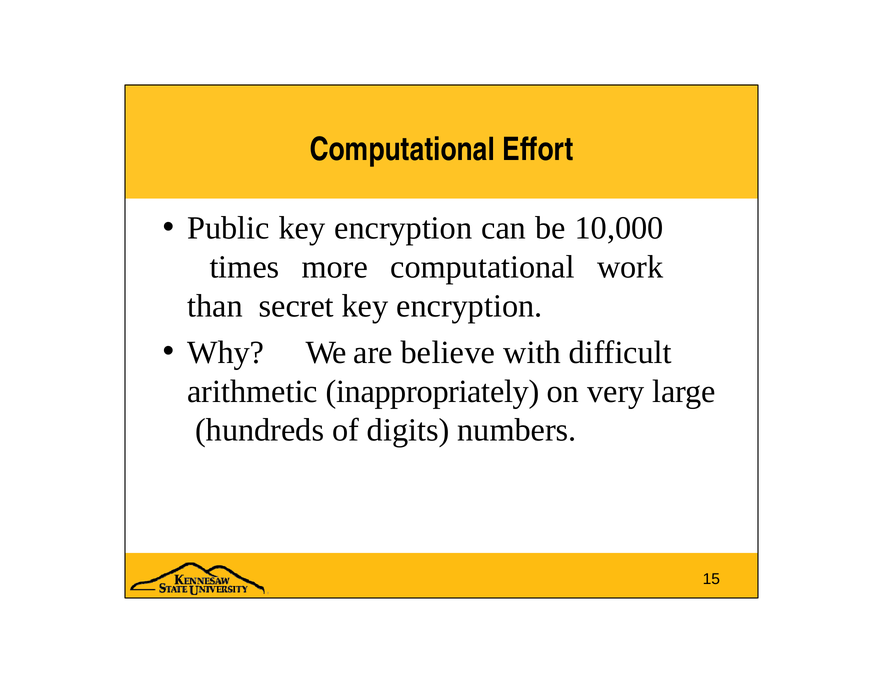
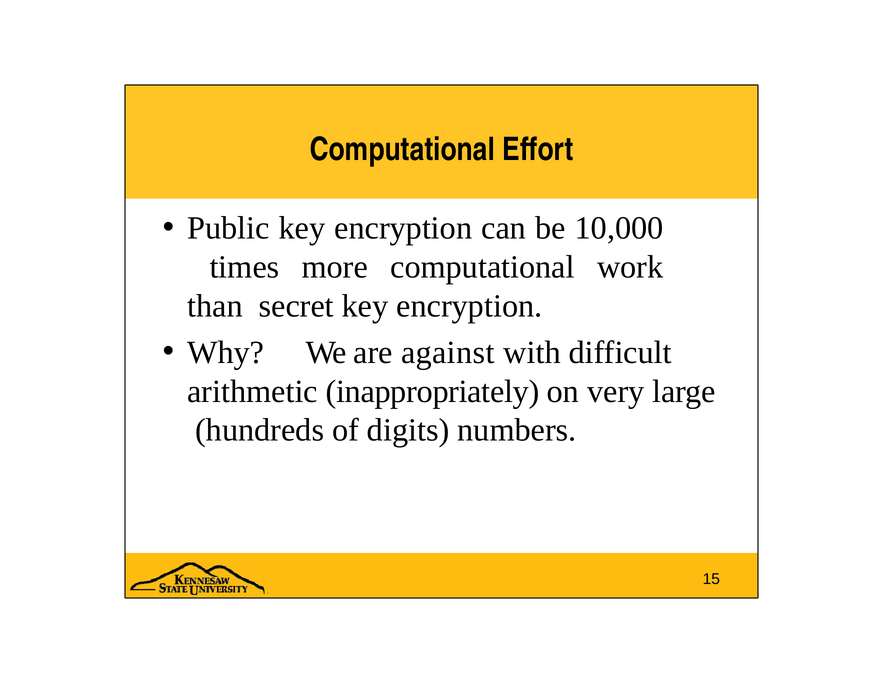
believe: believe -> against
